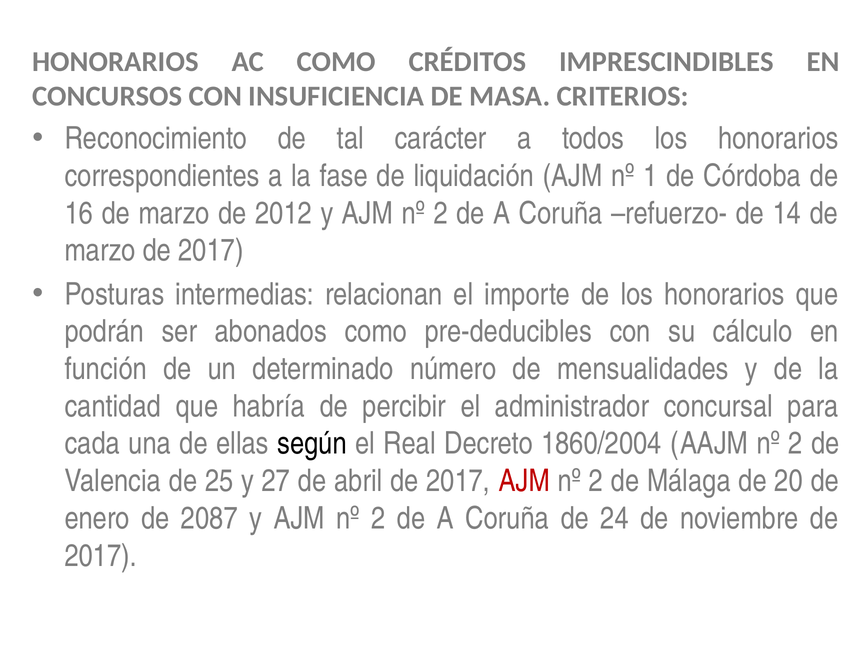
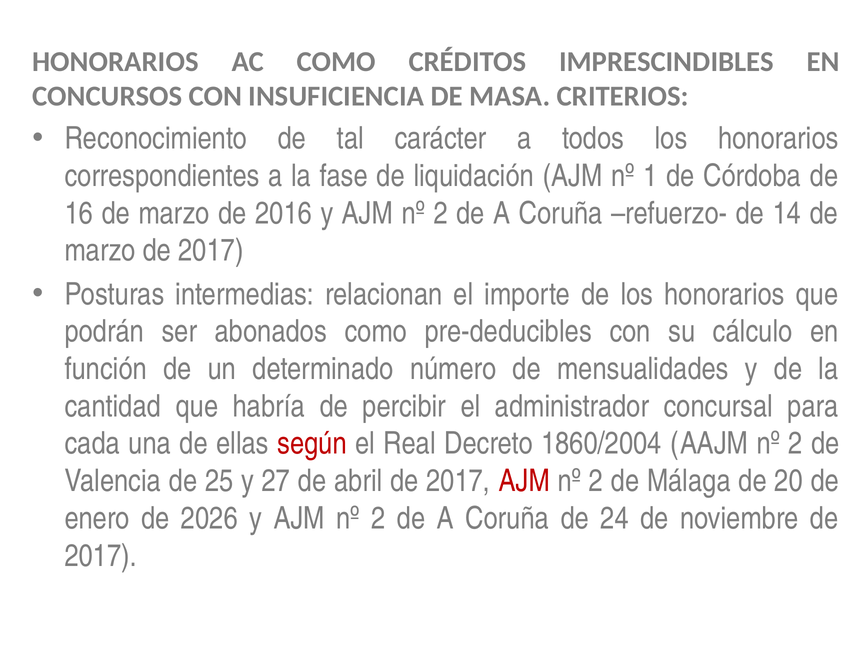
2012: 2012 -> 2016
según colour: black -> red
2087: 2087 -> 2026
